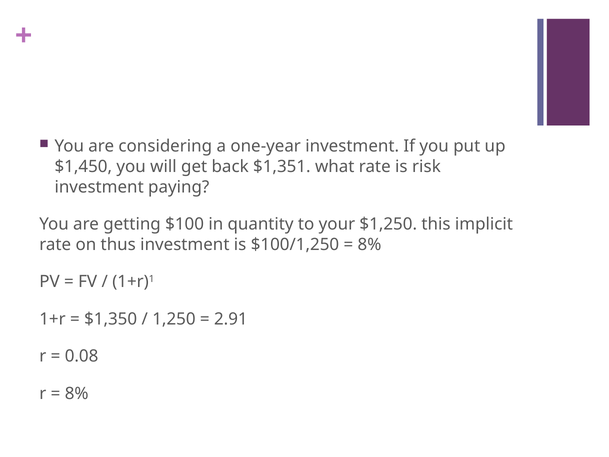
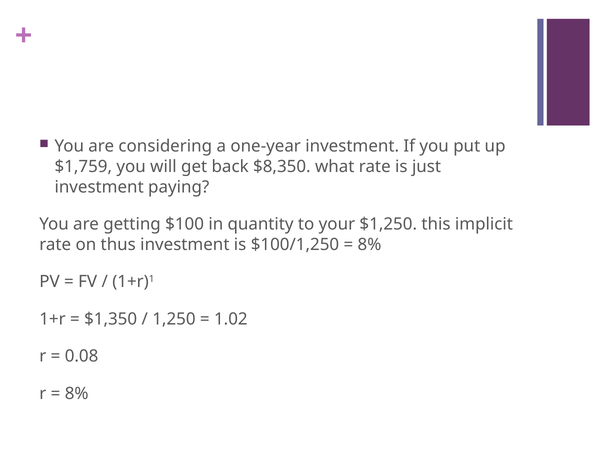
$1,450: $1,450 -> $1,759
$1,351: $1,351 -> $8,350
risk: risk -> just
2.91: 2.91 -> 1.02
